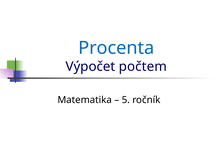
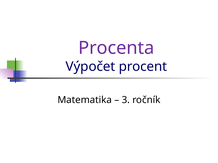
Procenta colour: blue -> purple
počtem: počtem -> procent
5: 5 -> 3
